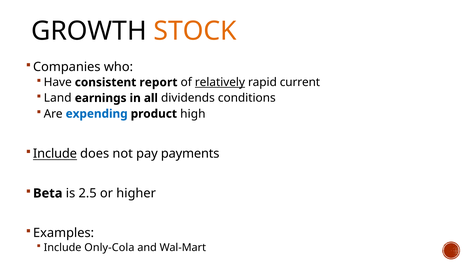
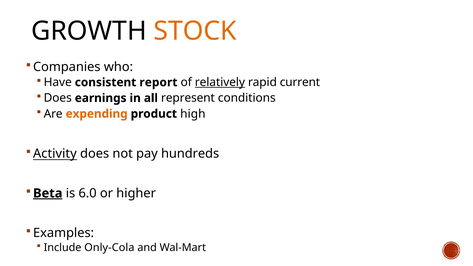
Land at (58, 98): Land -> Does
dividends: dividends -> represent
expending colour: blue -> orange
Include at (55, 154): Include -> Activity
payments: payments -> hundreds
Beta underline: none -> present
2.5: 2.5 -> 6.0
